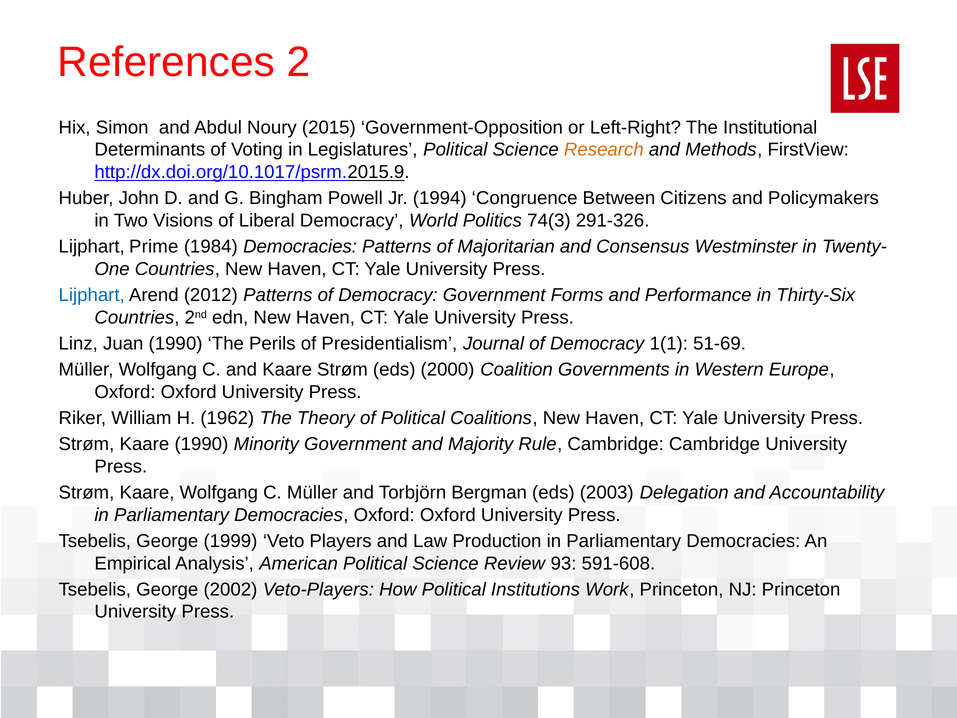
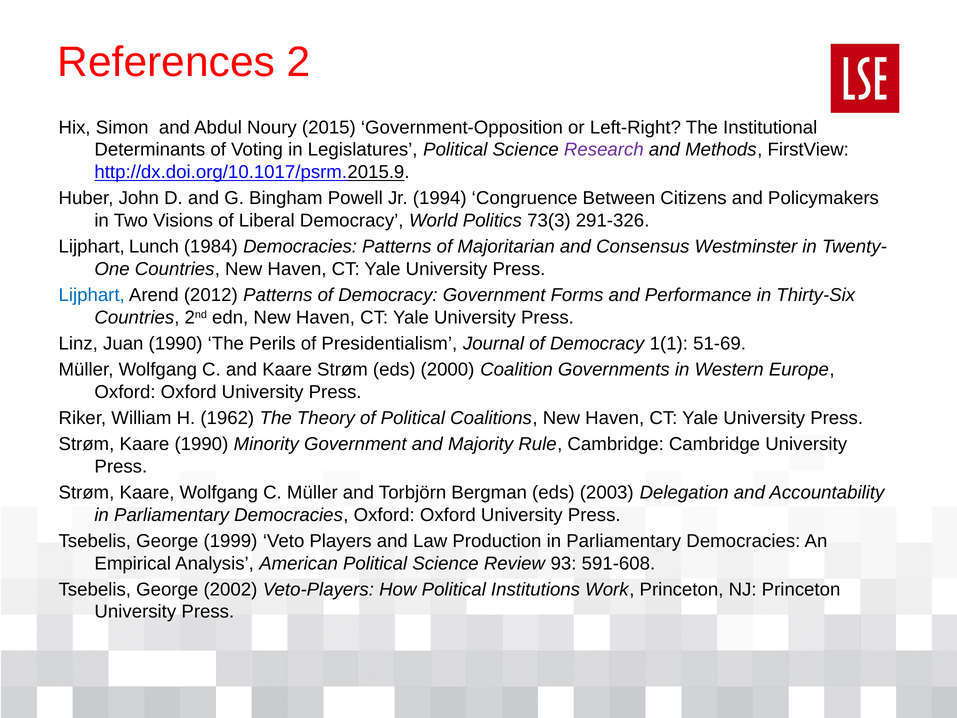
Research colour: orange -> purple
74(3: 74(3 -> 73(3
Prime: Prime -> Lunch
